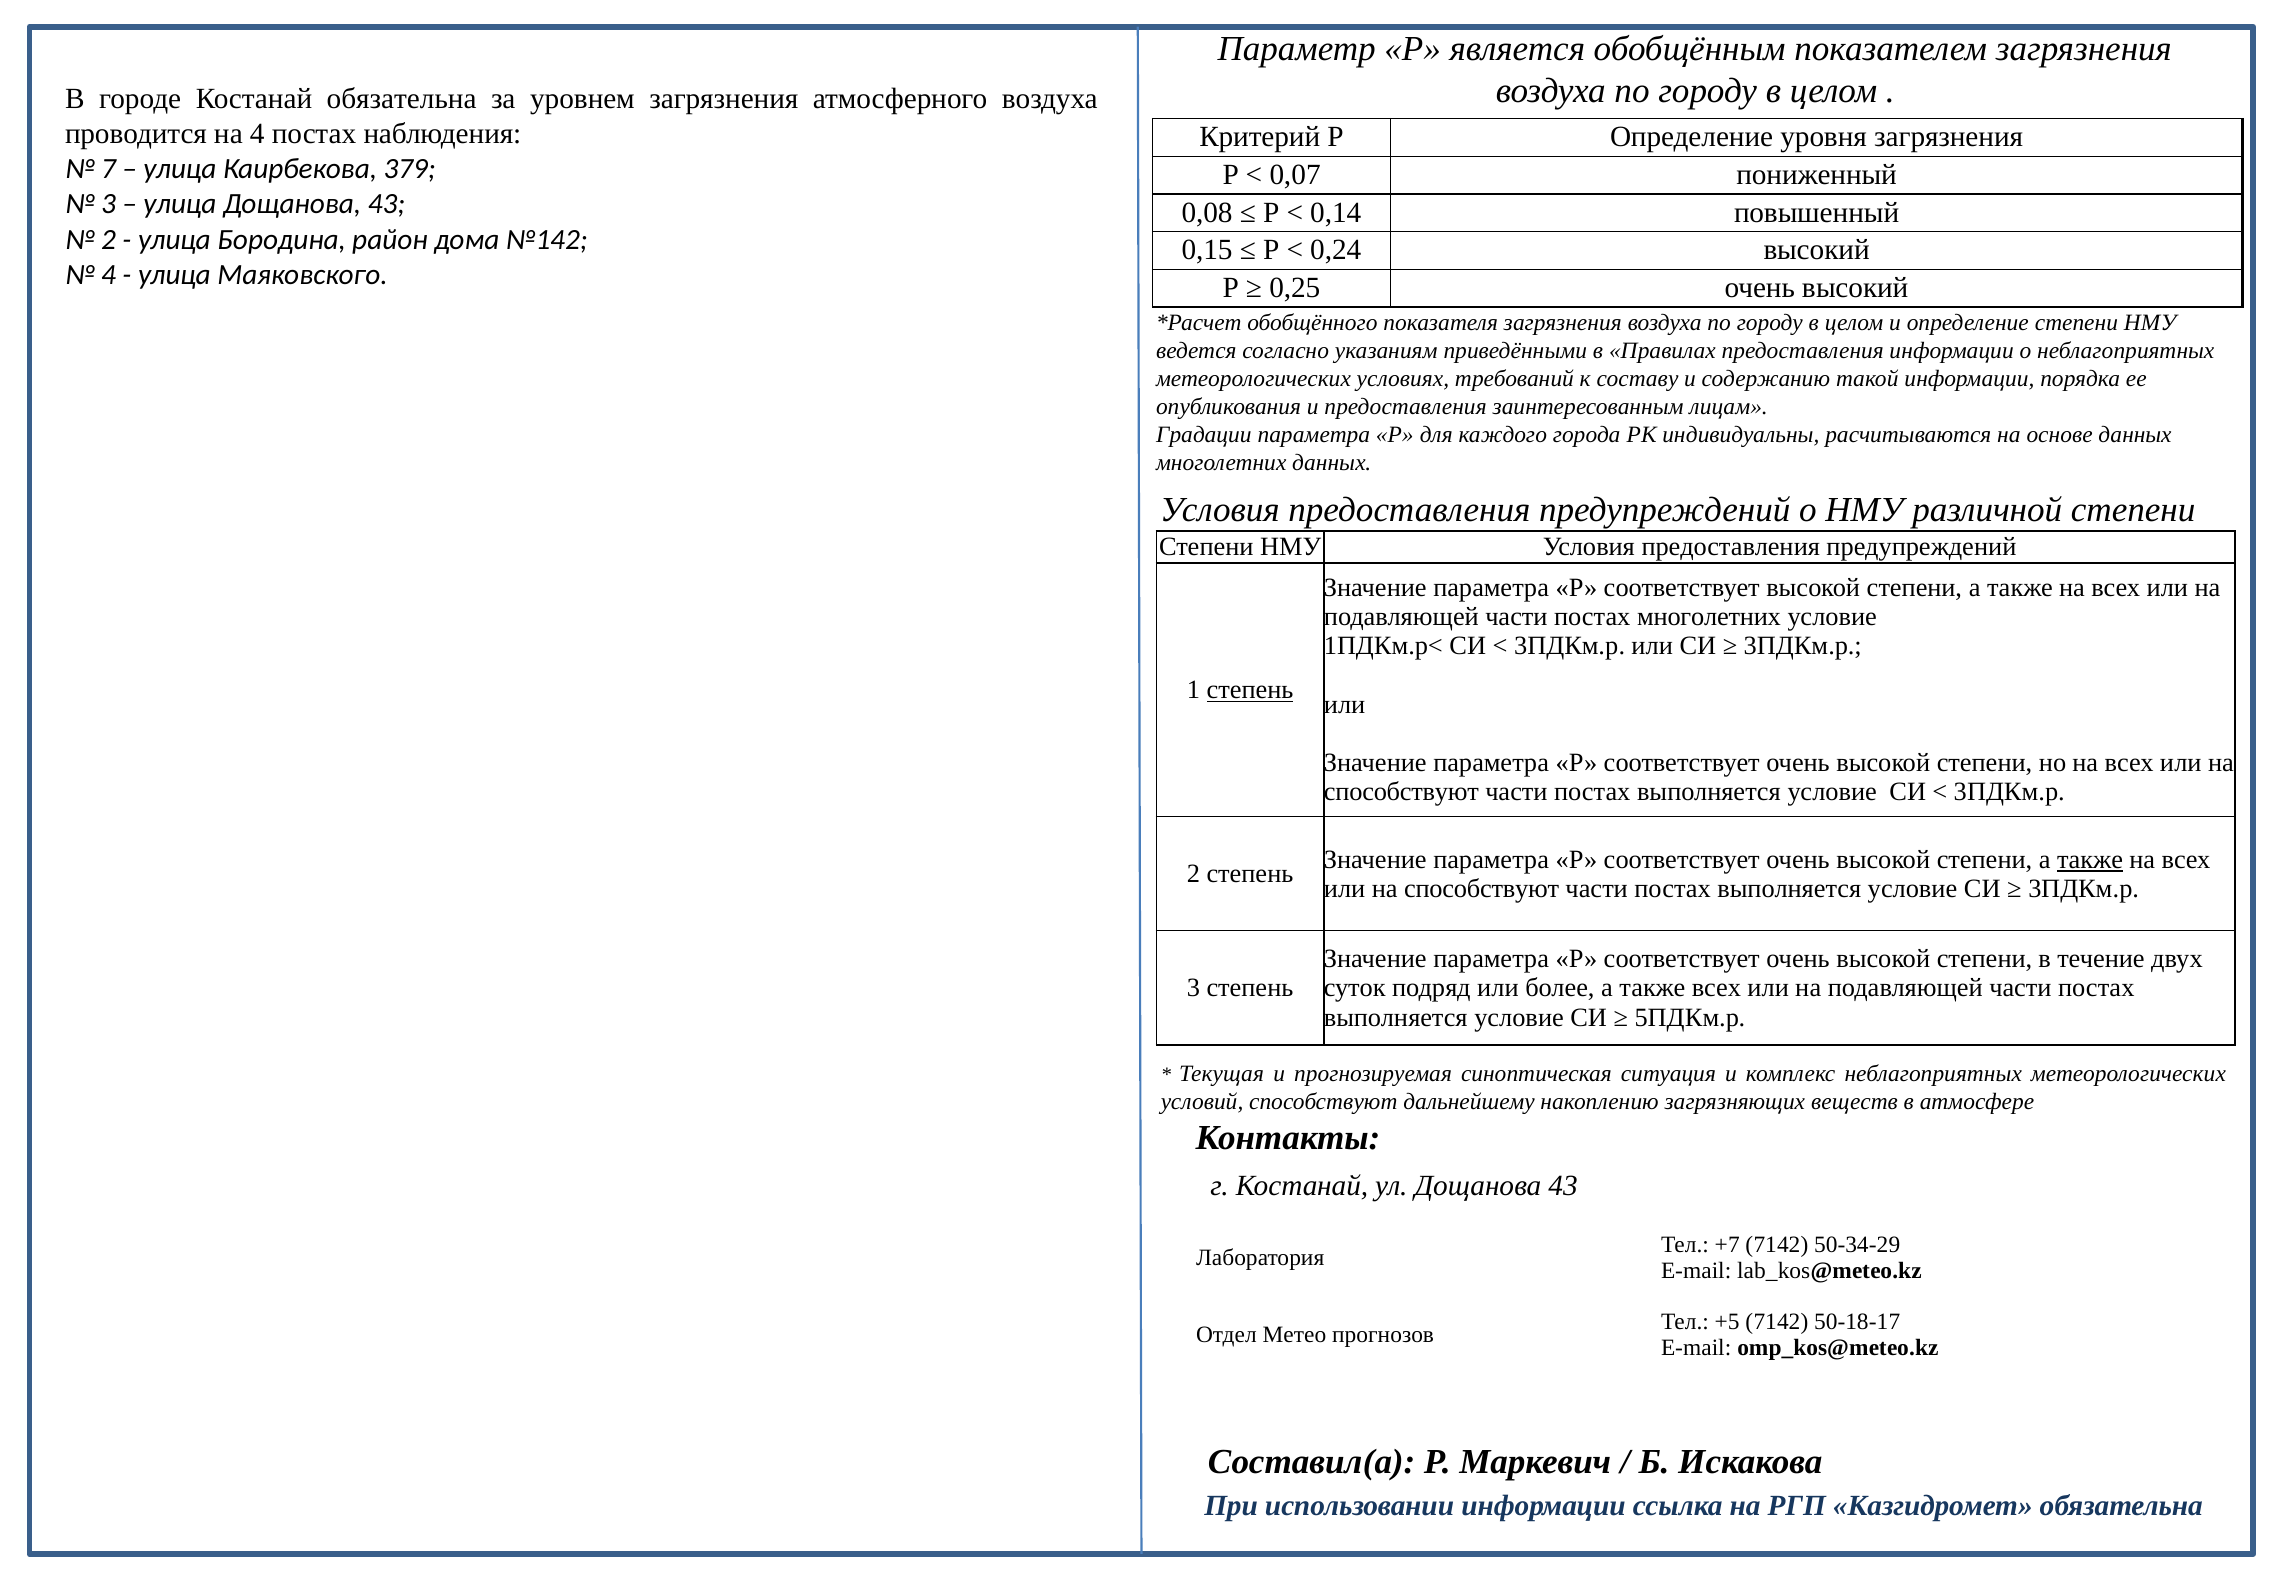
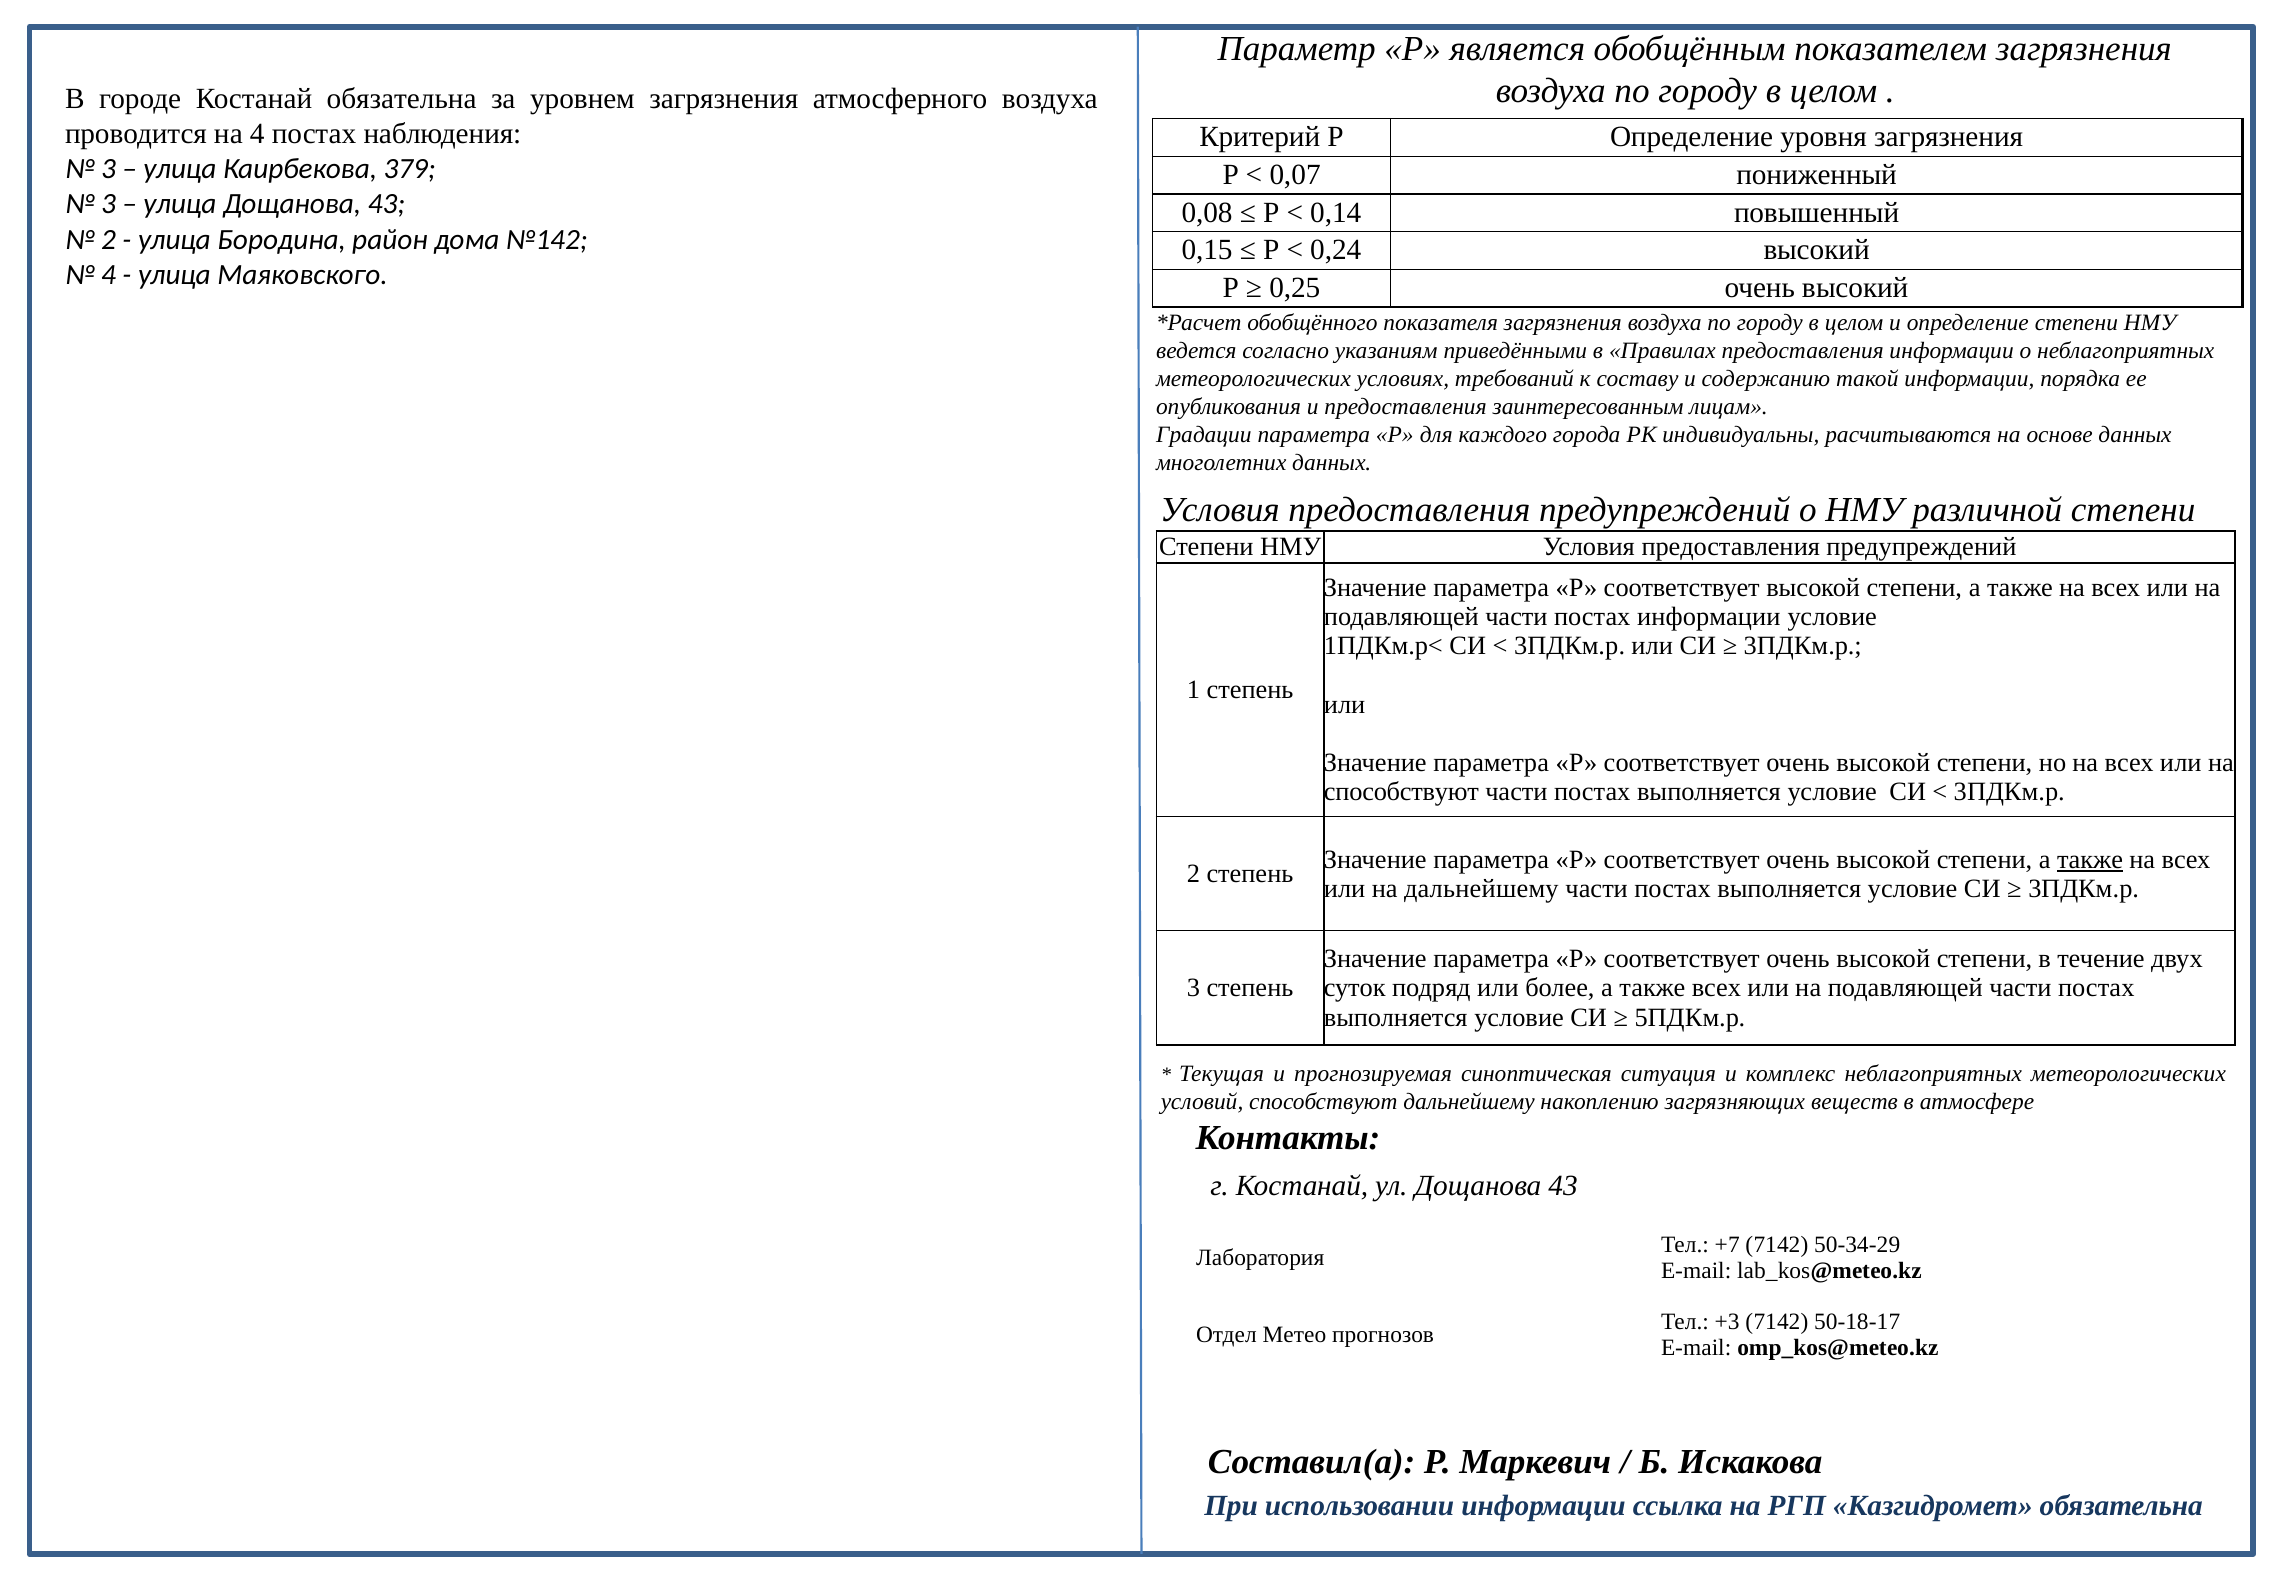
7 at (109, 169): 7 -> 3
постах многолетних: многолетних -> информации
степень at (1250, 690) underline: present -> none
способствуют at (1482, 888): способствуют -> дальнейшему
+5: +5 -> +3
